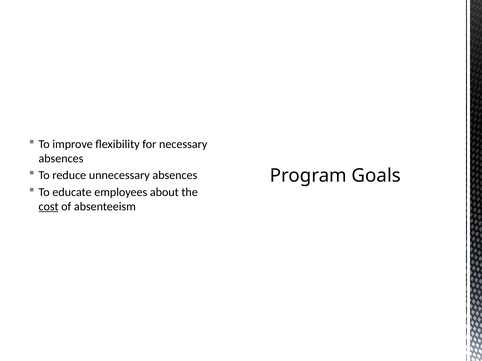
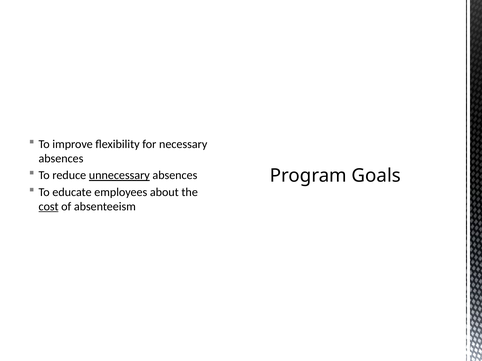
unnecessary underline: none -> present
